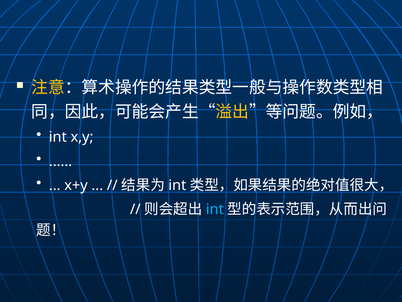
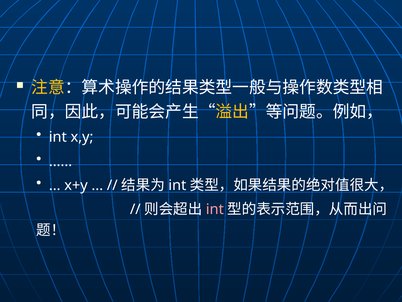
int at (215, 209) colour: light blue -> pink
